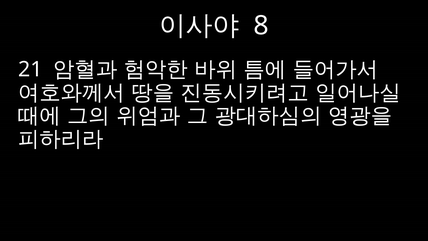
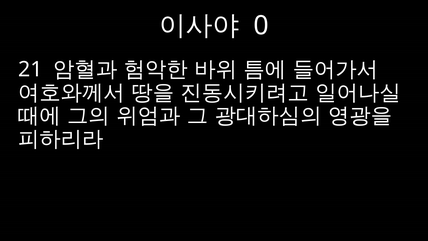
8: 8 -> 0
